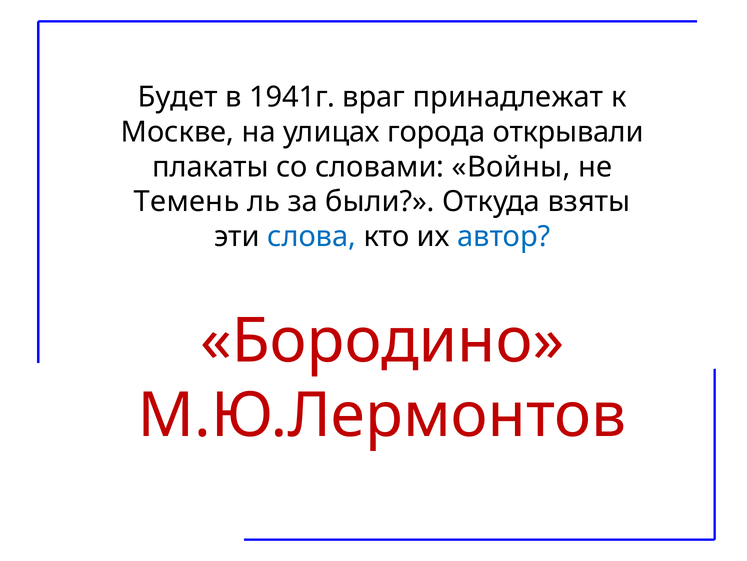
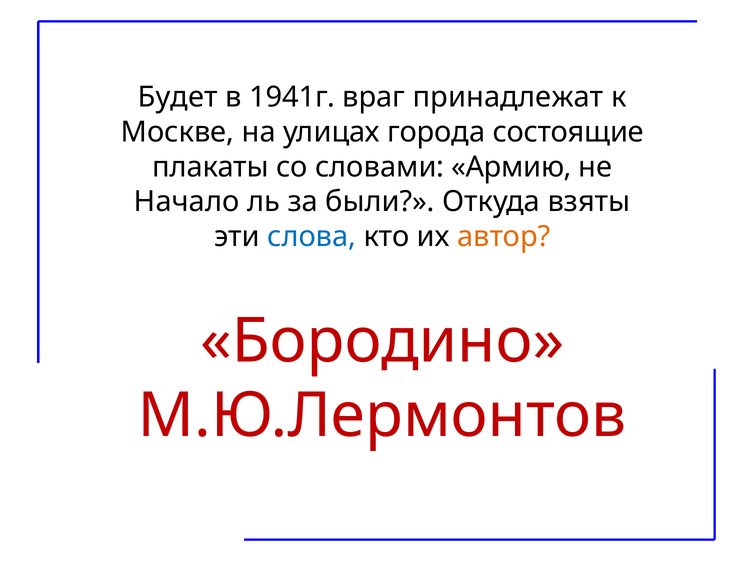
открывали: открывали -> состоящие
Войны: Войны -> Армию
Темень: Темень -> Начало
автор colour: blue -> orange
